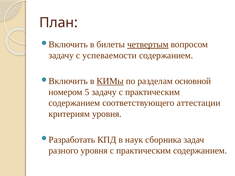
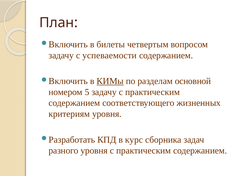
четвертым underline: present -> none
аттестации: аттестации -> жизненных
наук: наук -> курс
